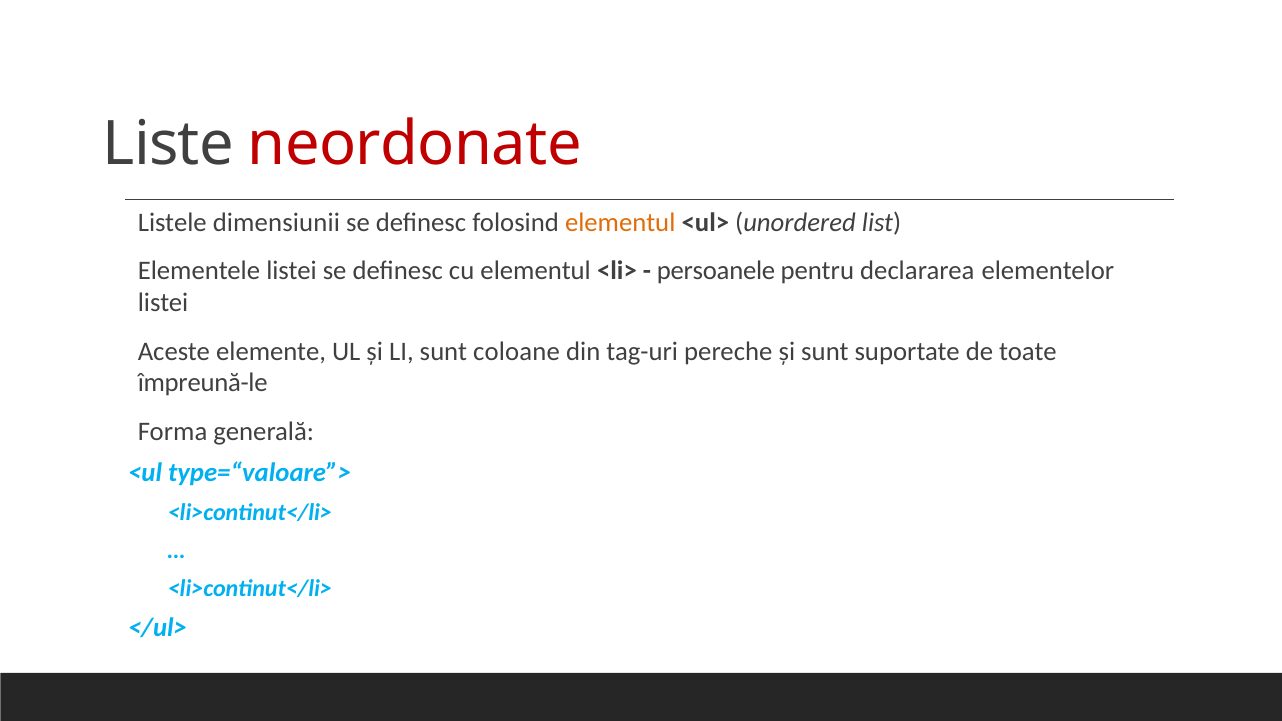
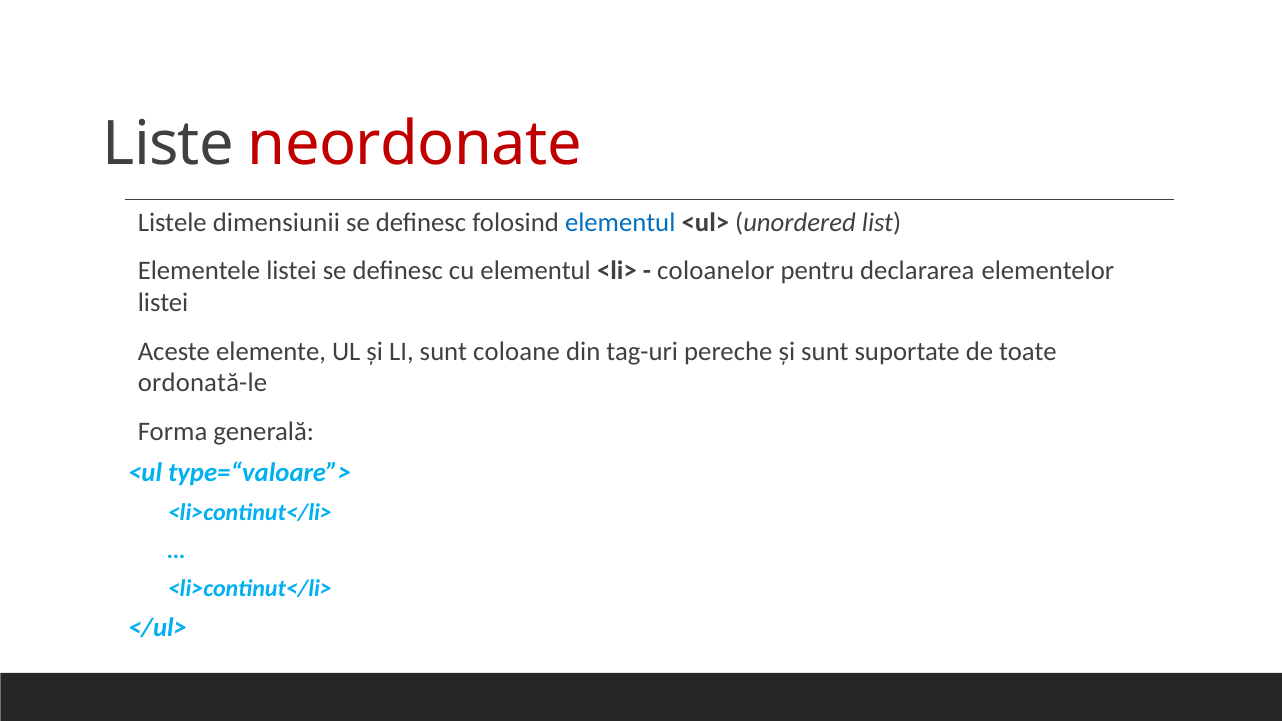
elementul at (620, 223) colour: orange -> blue
persoanele: persoanele -> coloanelor
împreună-le: împreună-le -> ordonată-le
